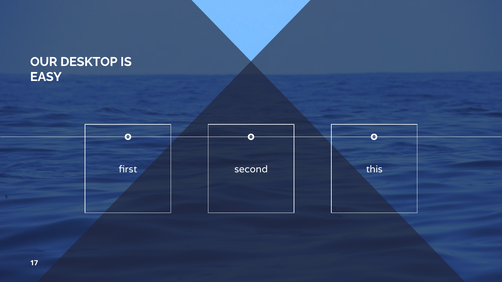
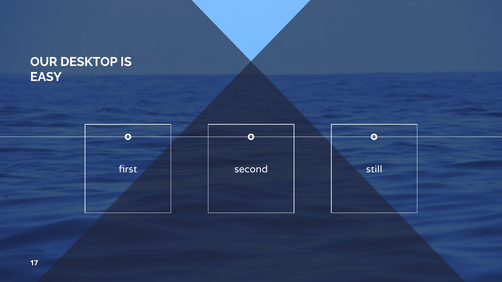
this: this -> still
